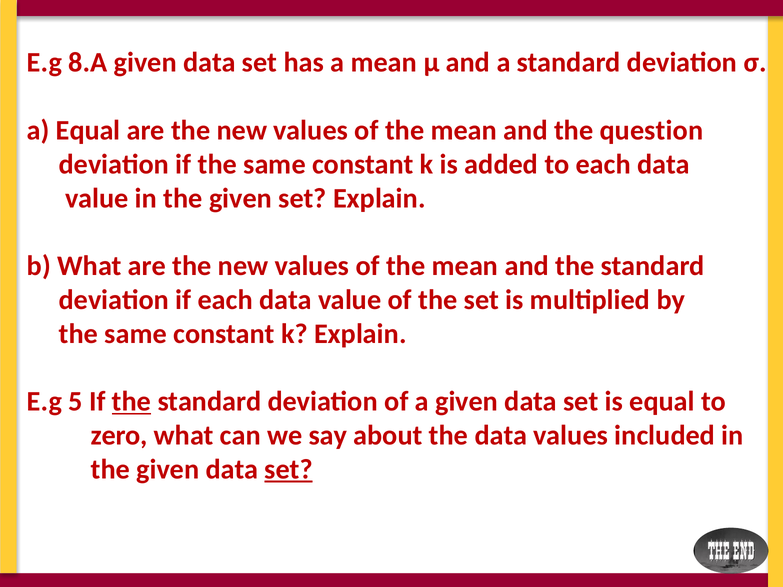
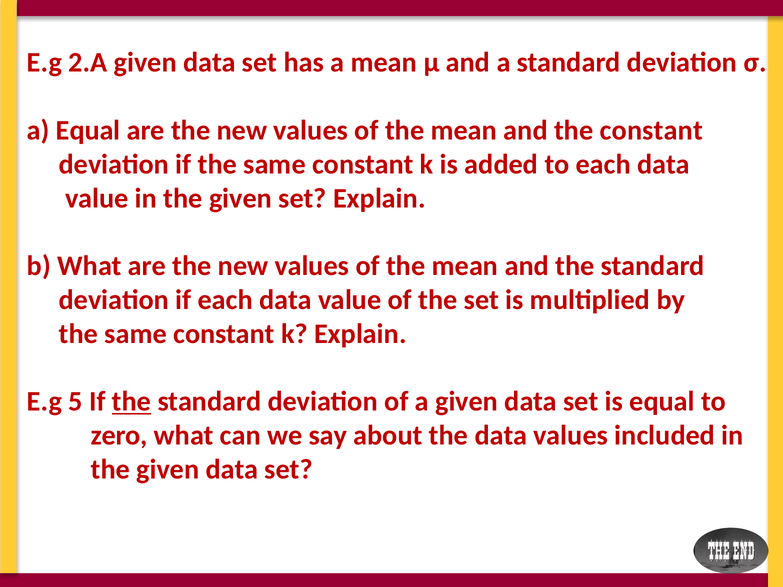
8.A: 8.A -> 2.A
the question: question -> constant
set at (289, 470) underline: present -> none
